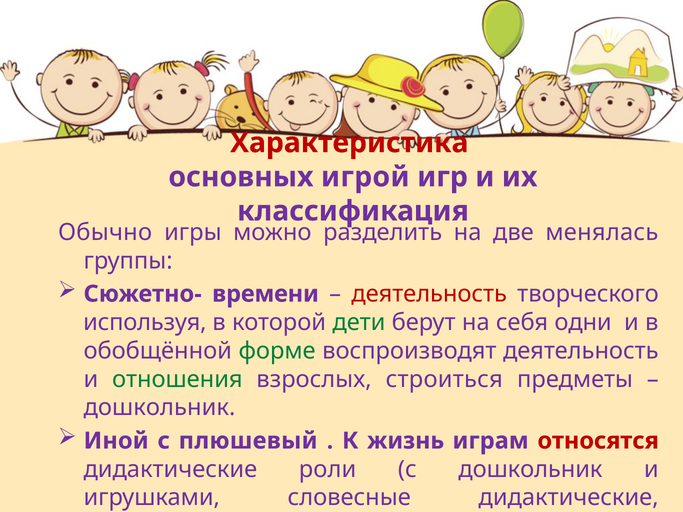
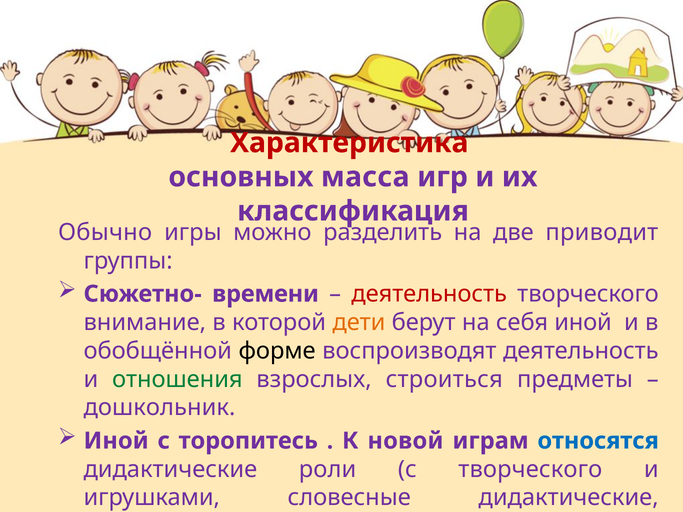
игрой: игрой -> масса
менялась: менялась -> приводит
используя: используя -> внимание
дети colour: green -> orange
себя одни: одни -> иной
форме colour: green -> black
плюшевый: плюшевый -> торопитесь
жизнь: жизнь -> новой
относятся colour: red -> blue
с дошкольник: дошкольник -> творческого
